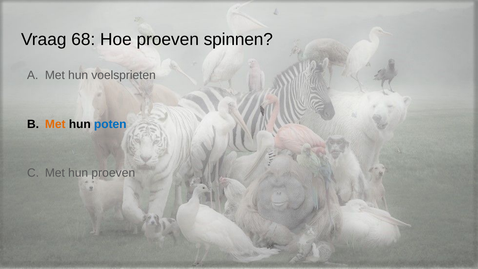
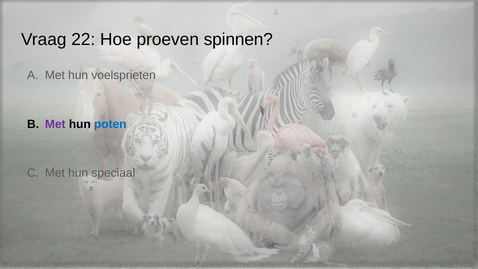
68: 68 -> 22
Met at (55, 124) colour: orange -> purple
hun proeven: proeven -> speciaal
